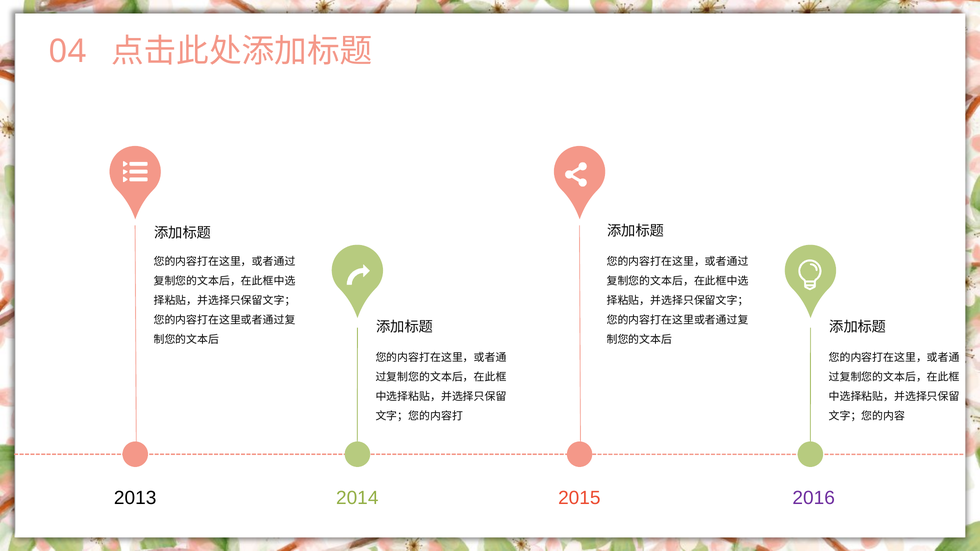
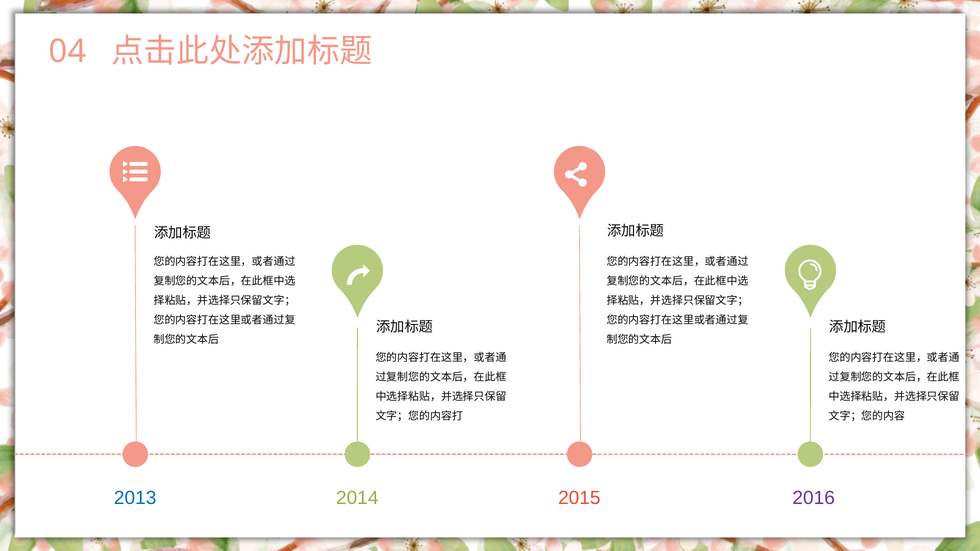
2013 colour: black -> blue
